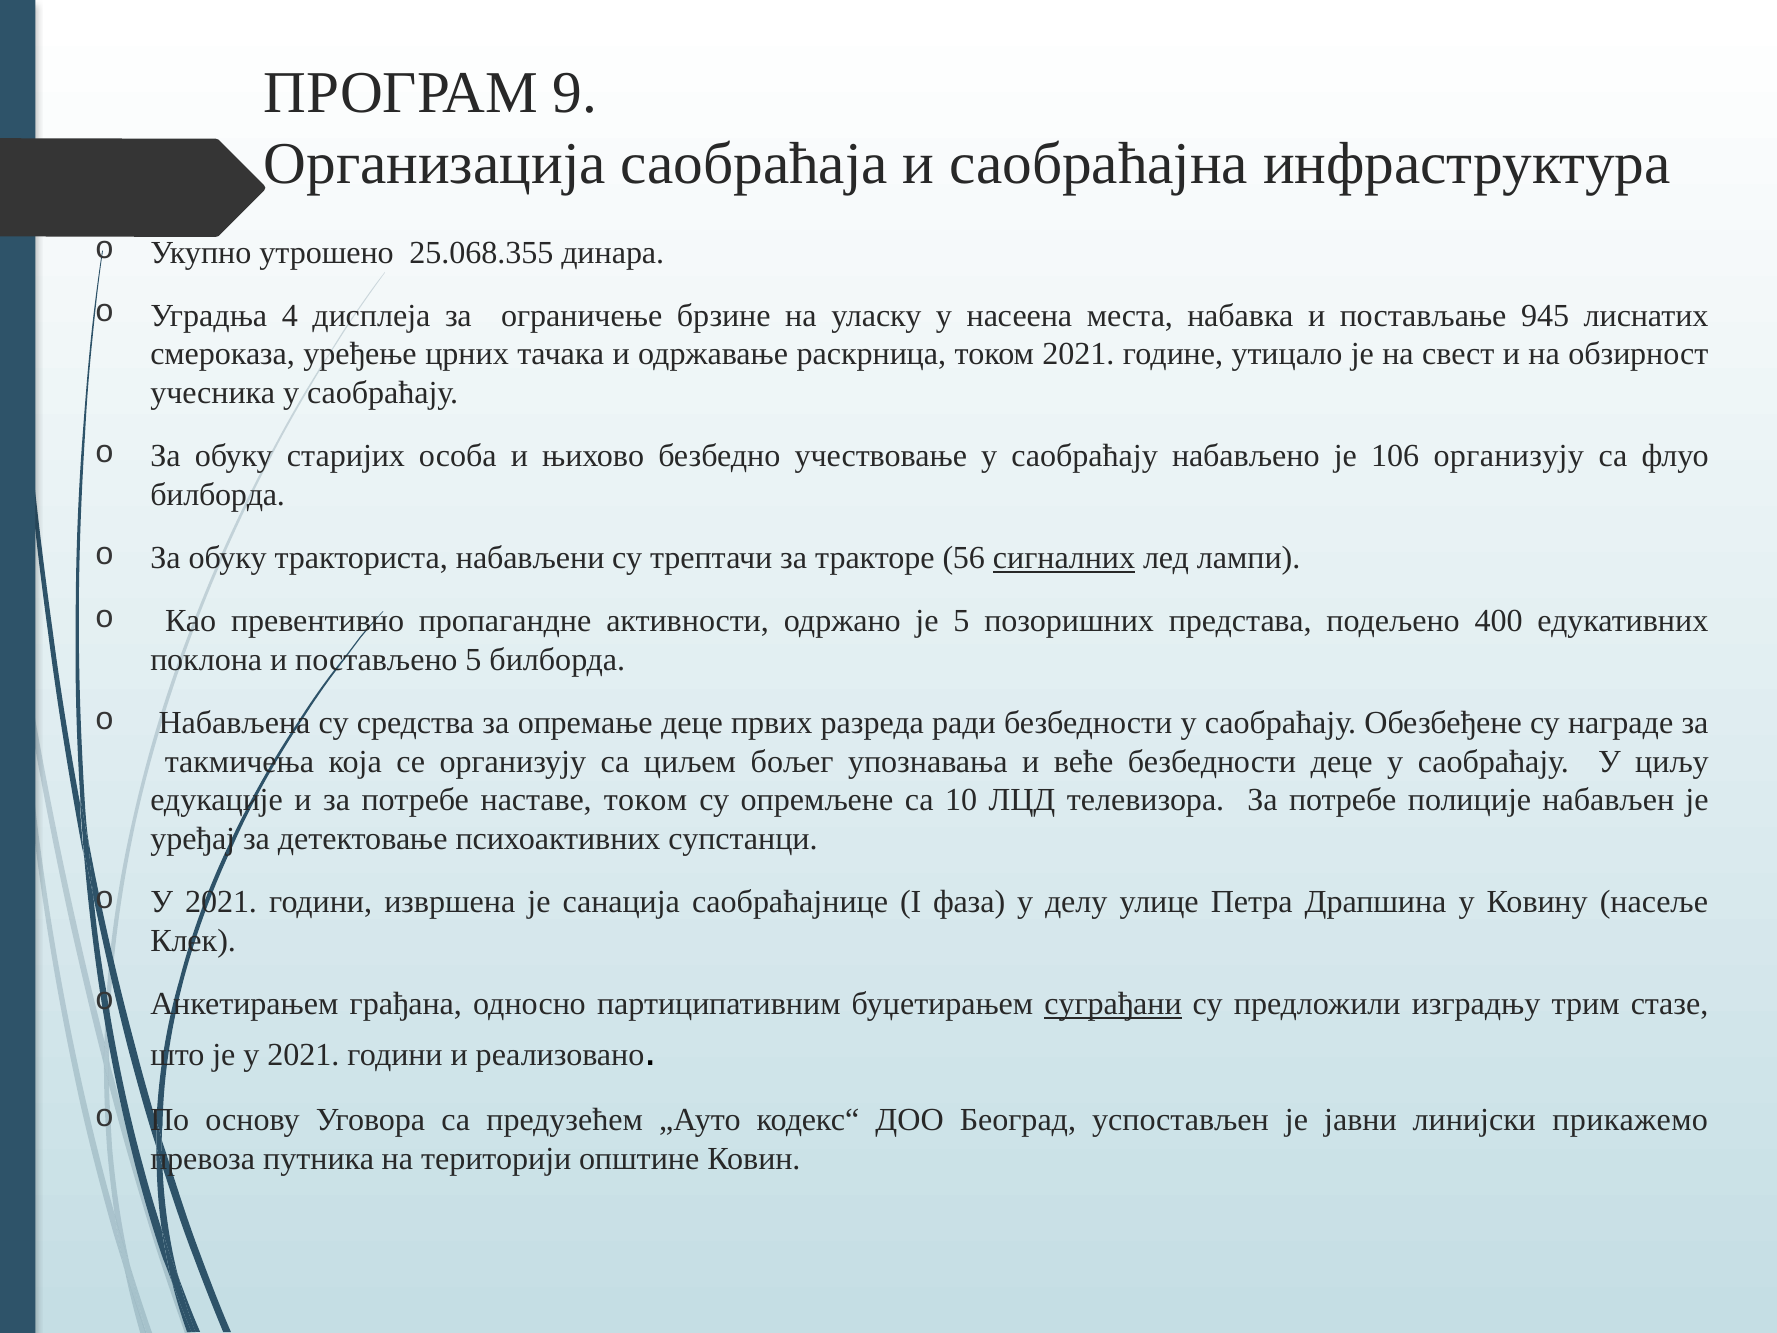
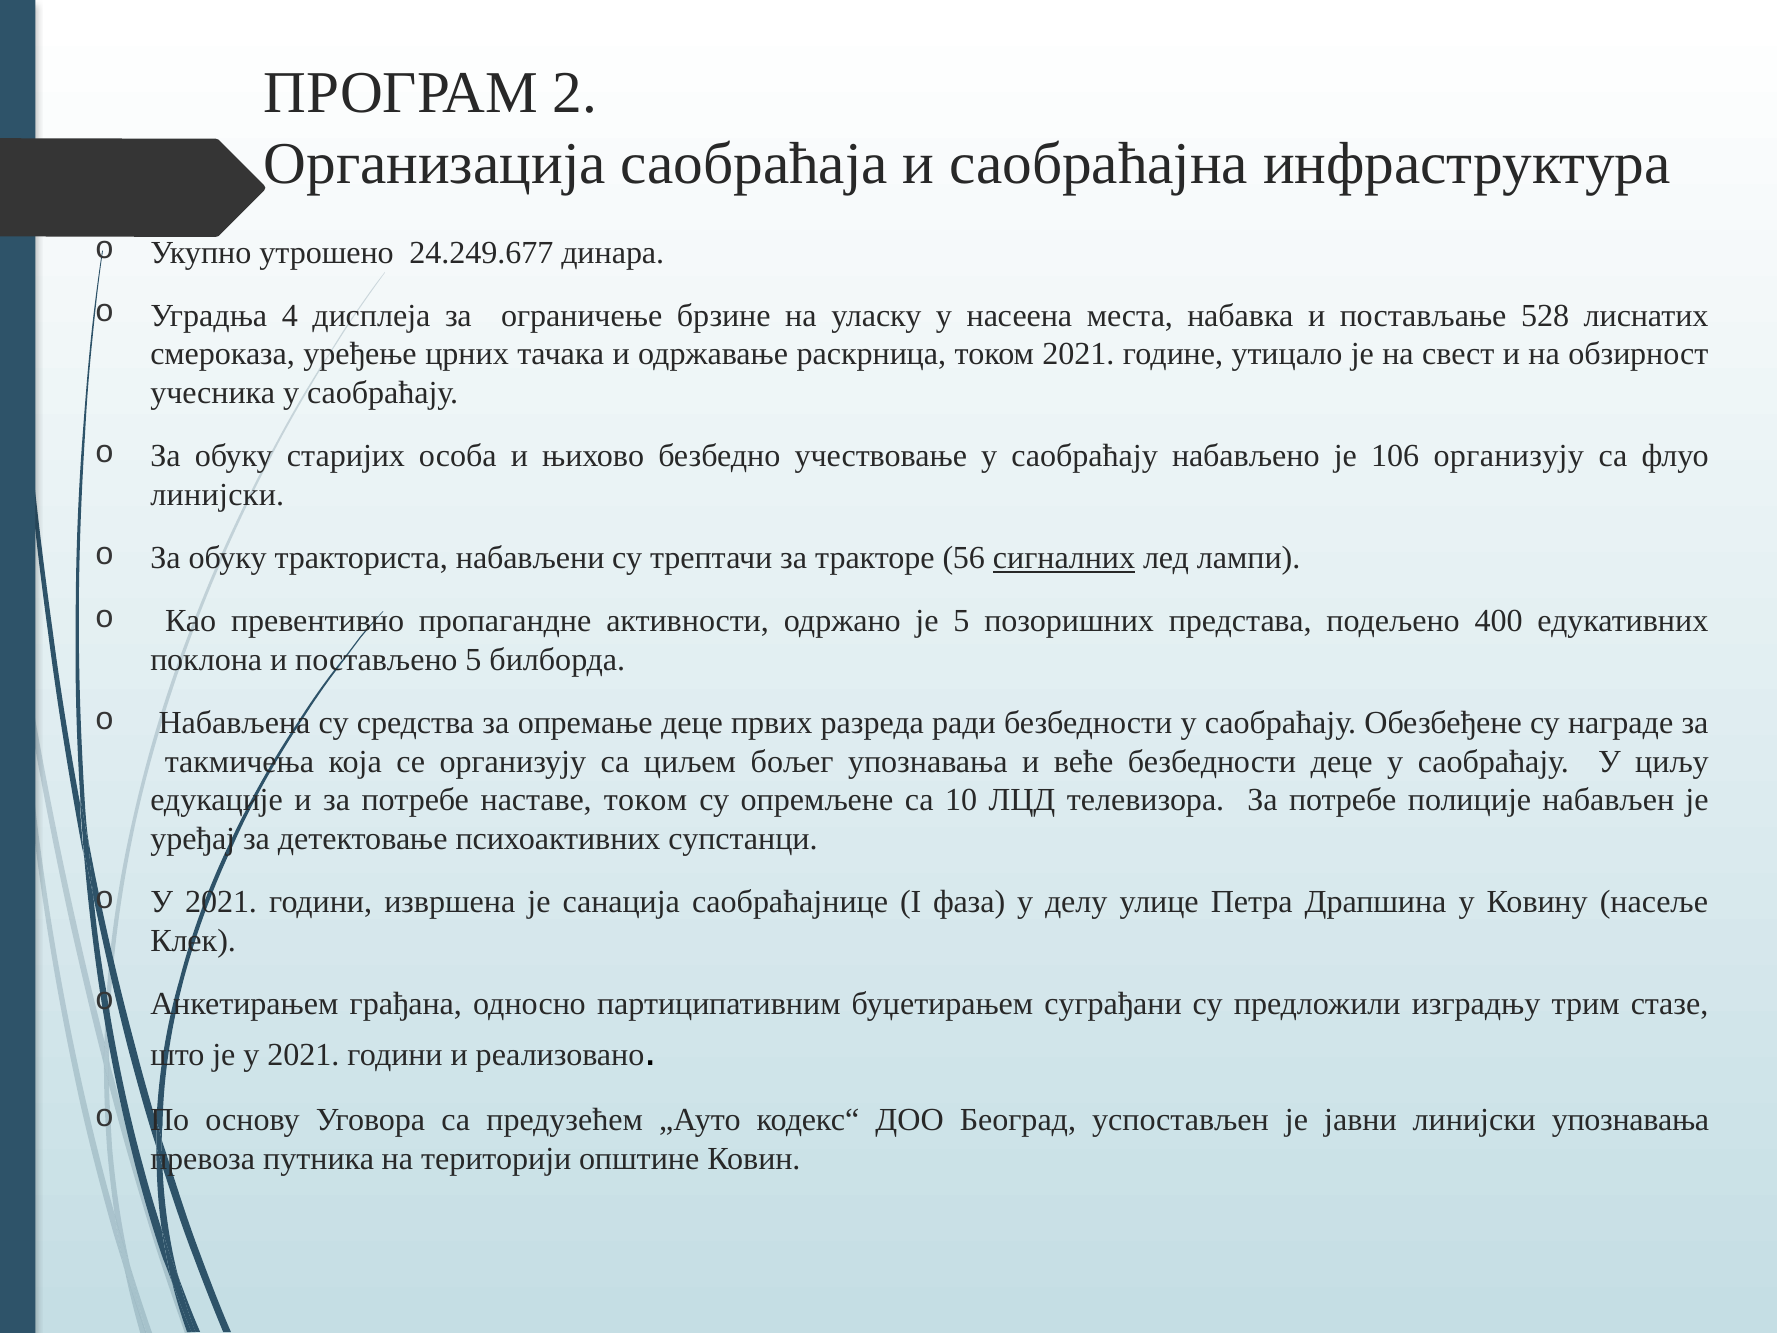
9: 9 -> 2
25.068.355: 25.068.355 -> 24.249.677
945: 945 -> 528
билборда at (218, 495): билборда -> линијски
суграђани underline: present -> none
линијски прикажемо: прикажемо -> упознавања
